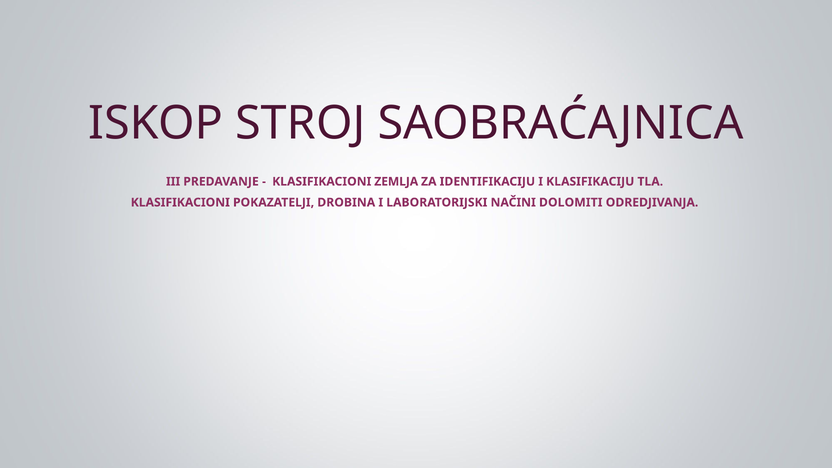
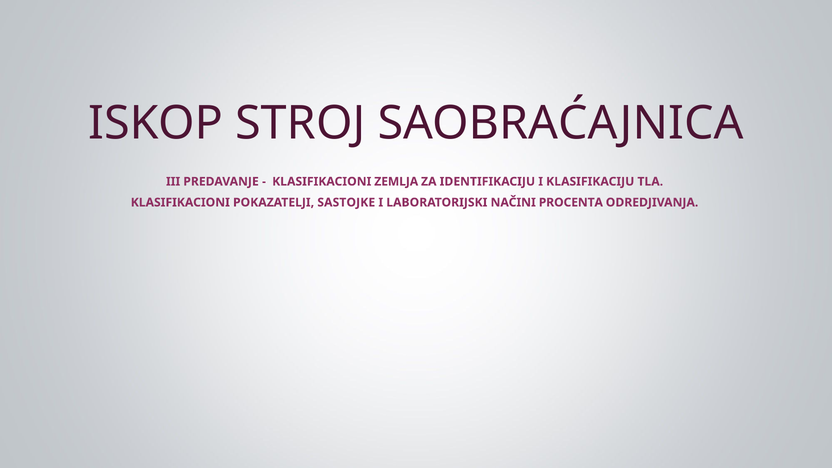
DROBINA: DROBINA -> SASTOJKE
DOLOMITI: DOLOMITI -> PROCENTA
